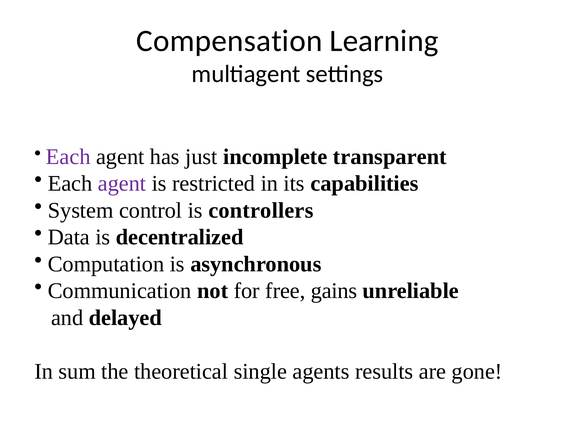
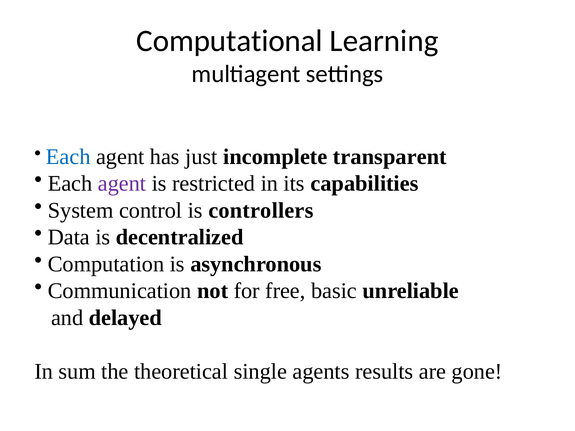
Compensation: Compensation -> Computational
Each at (68, 157) colour: purple -> blue
gains: gains -> basic
